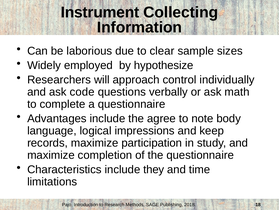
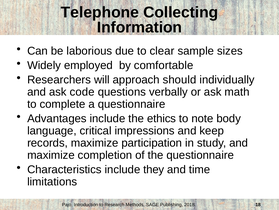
Instrument: Instrument -> Telephone
hypothesize: hypothesize -> comfortable
control: control -> should
agree: agree -> ethics
logical: logical -> critical
